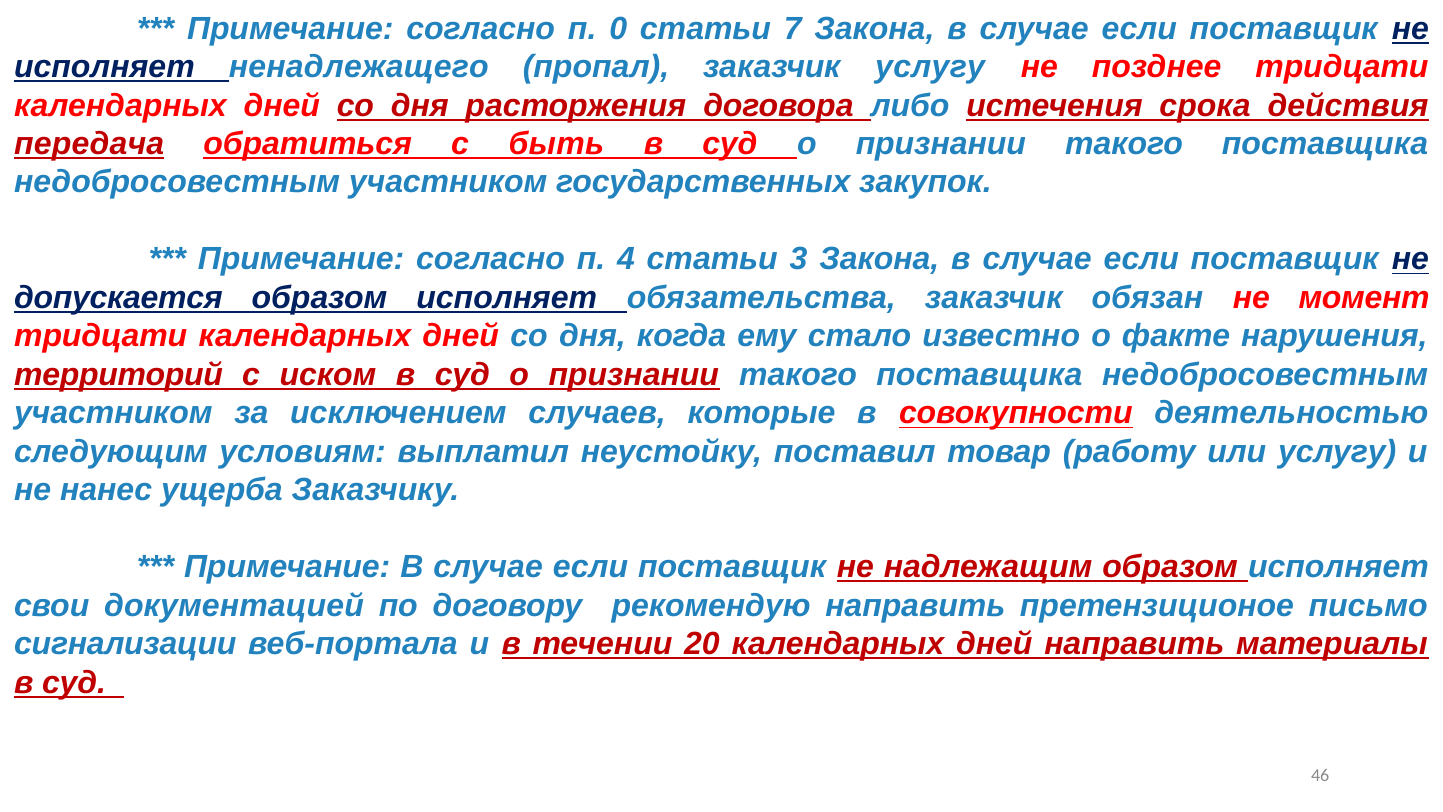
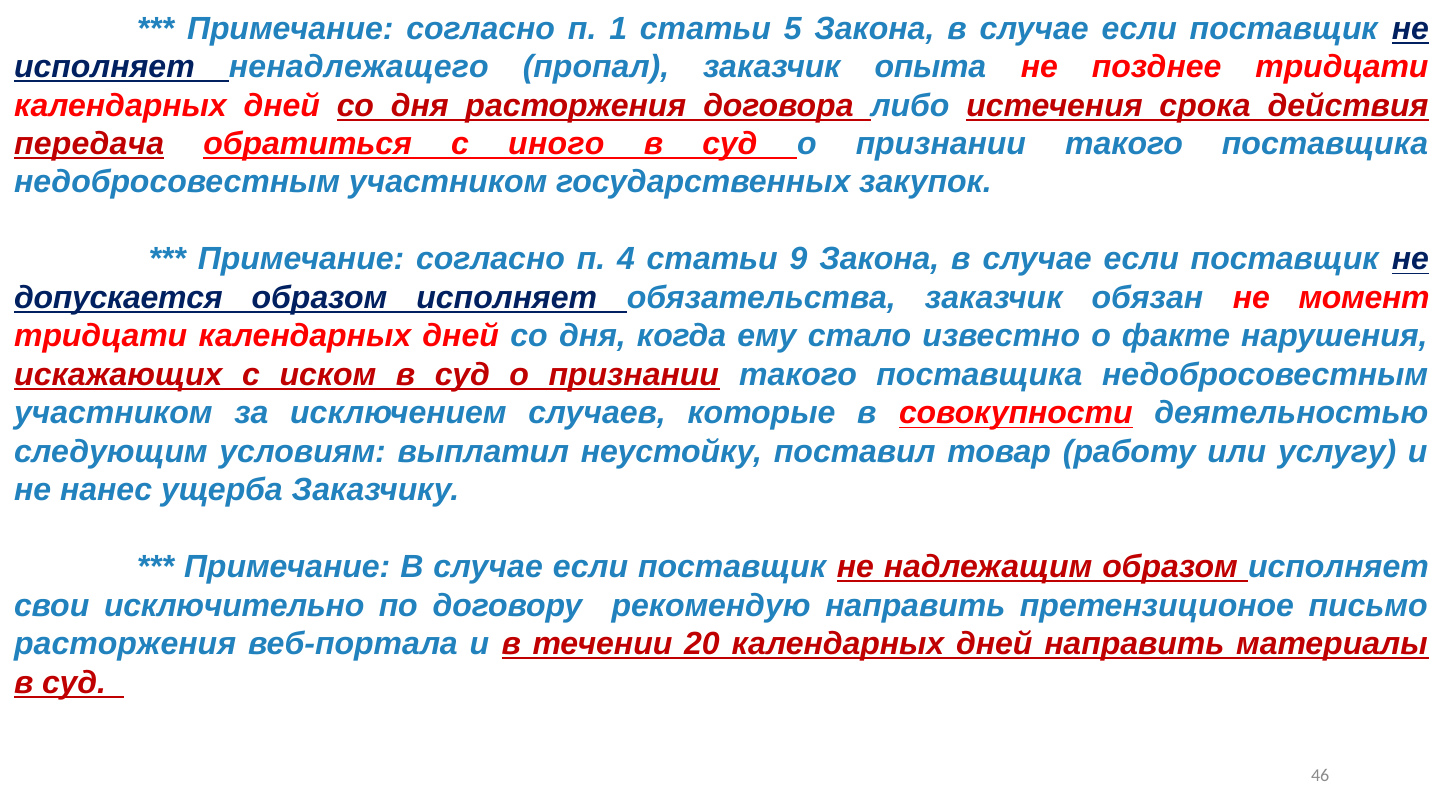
0: 0 -> 1
7: 7 -> 5
заказчик услугу: услугу -> опыта
быть: быть -> иного
3: 3 -> 9
территорий: территорий -> искажающих
документацией: документацией -> исключительно
сигнализации at (125, 644): сигнализации -> расторжения
